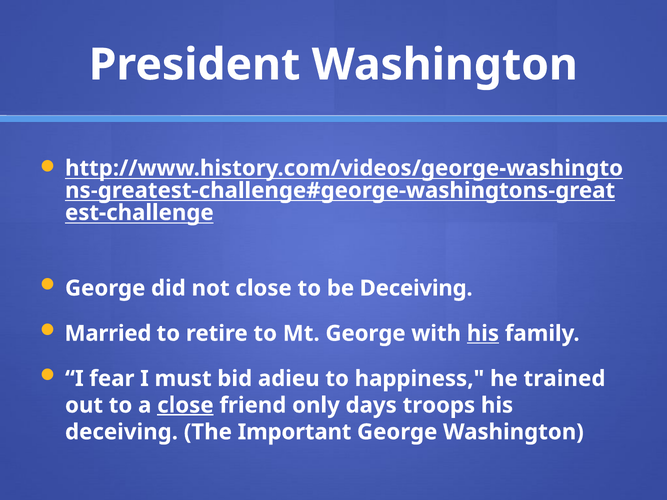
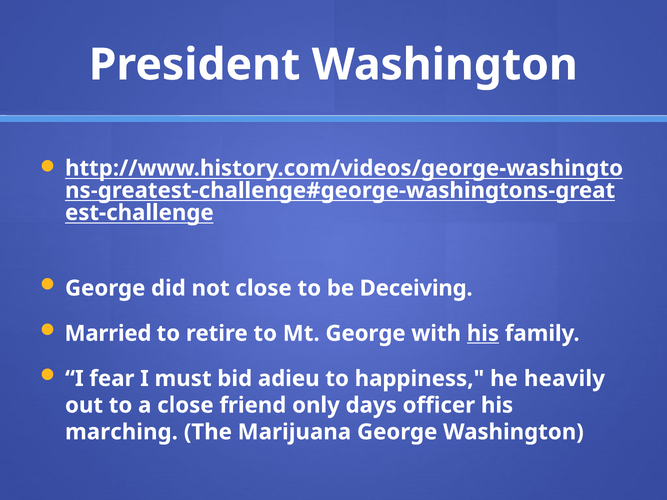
trained: trained -> heavily
close at (185, 405) underline: present -> none
troops: troops -> officer
deceiving at (122, 432): deceiving -> marching
Important: Important -> Marijuana
